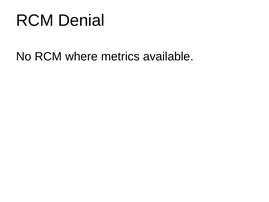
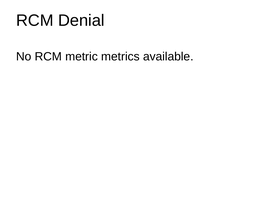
where: where -> metric
